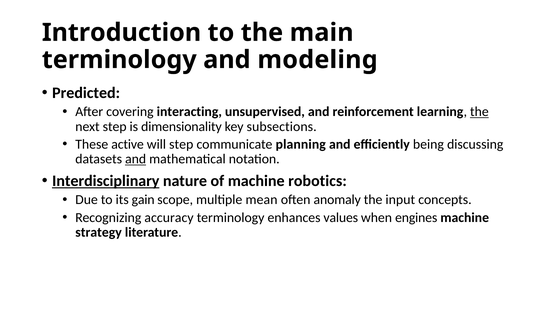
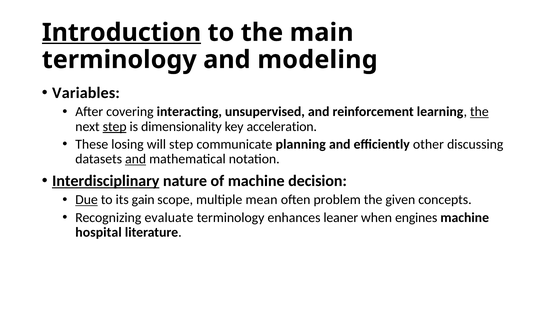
Introduction underline: none -> present
Predicted: Predicted -> Variables
step at (115, 127) underline: none -> present
subsections: subsections -> acceleration
active: active -> losing
being: being -> other
robotics: robotics -> decision
Due underline: none -> present
anomaly: anomaly -> problem
input: input -> given
accuracy: accuracy -> evaluate
values: values -> leaner
strategy: strategy -> hospital
